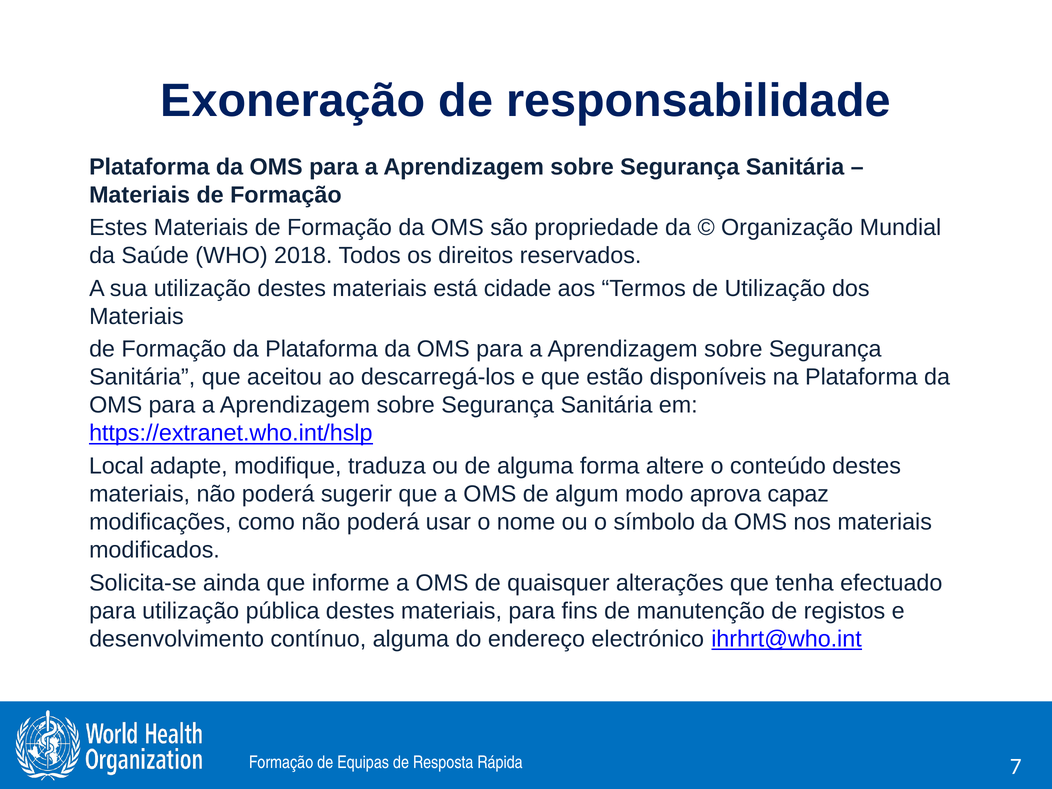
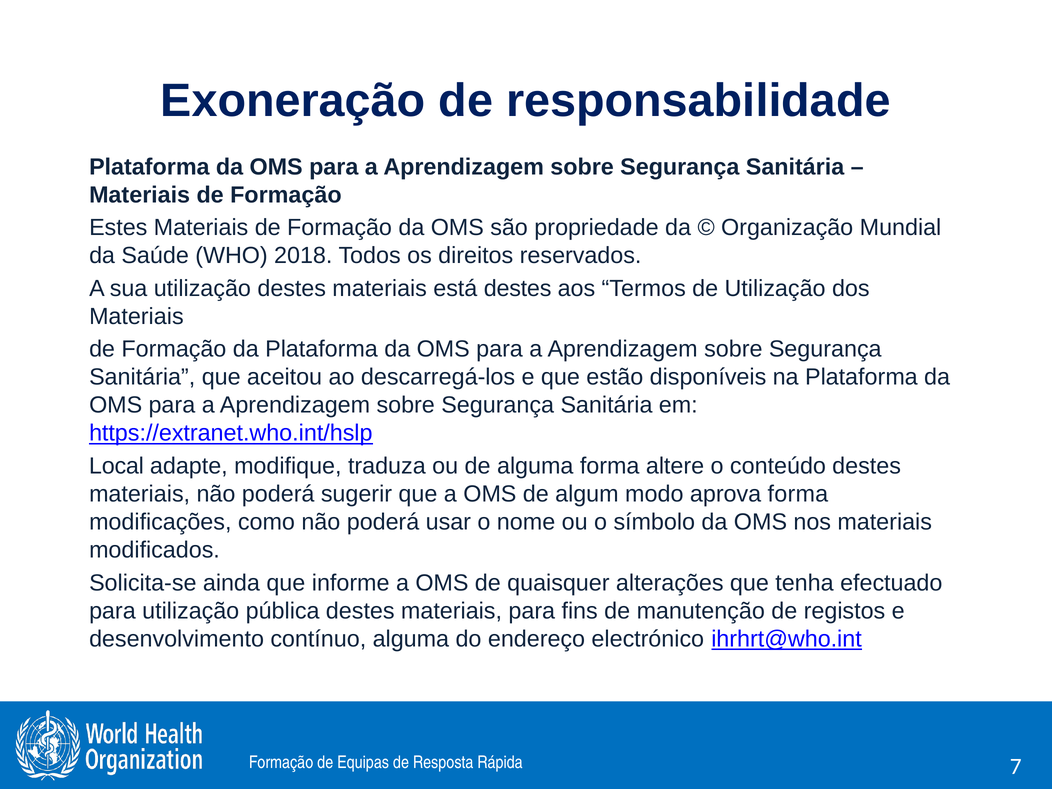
está cidade: cidade -> destes
aprova capaz: capaz -> forma
